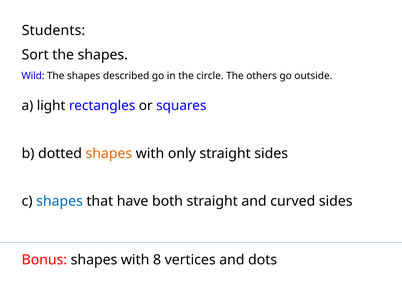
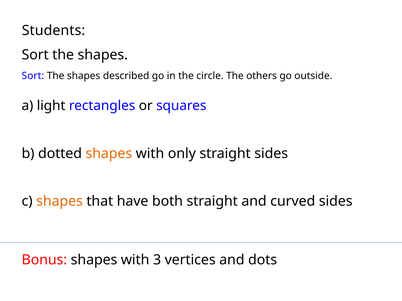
Wild at (33, 76): Wild -> Sort
shapes at (60, 202) colour: blue -> orange
8: 8 -> 3
